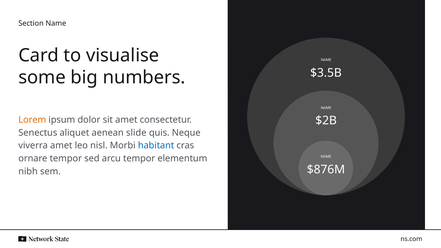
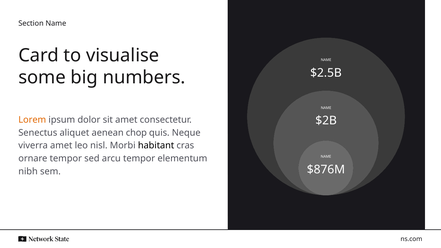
$3.5B: $3.5B -> $2.5B
slide: slide -> chop
habitant colour: blue -> black
